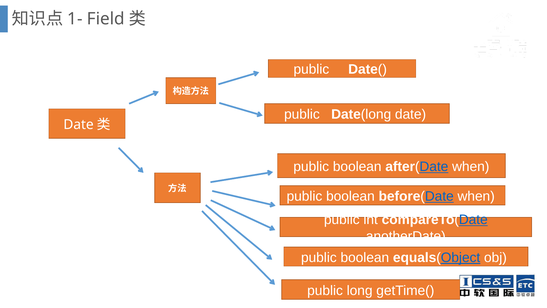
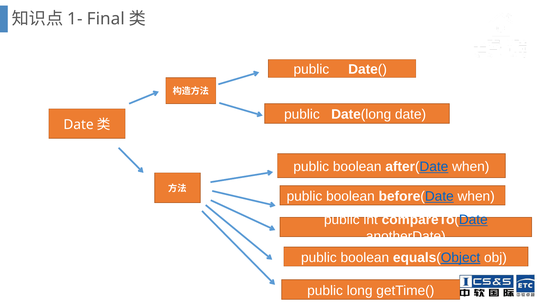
Field: Field -> Final
